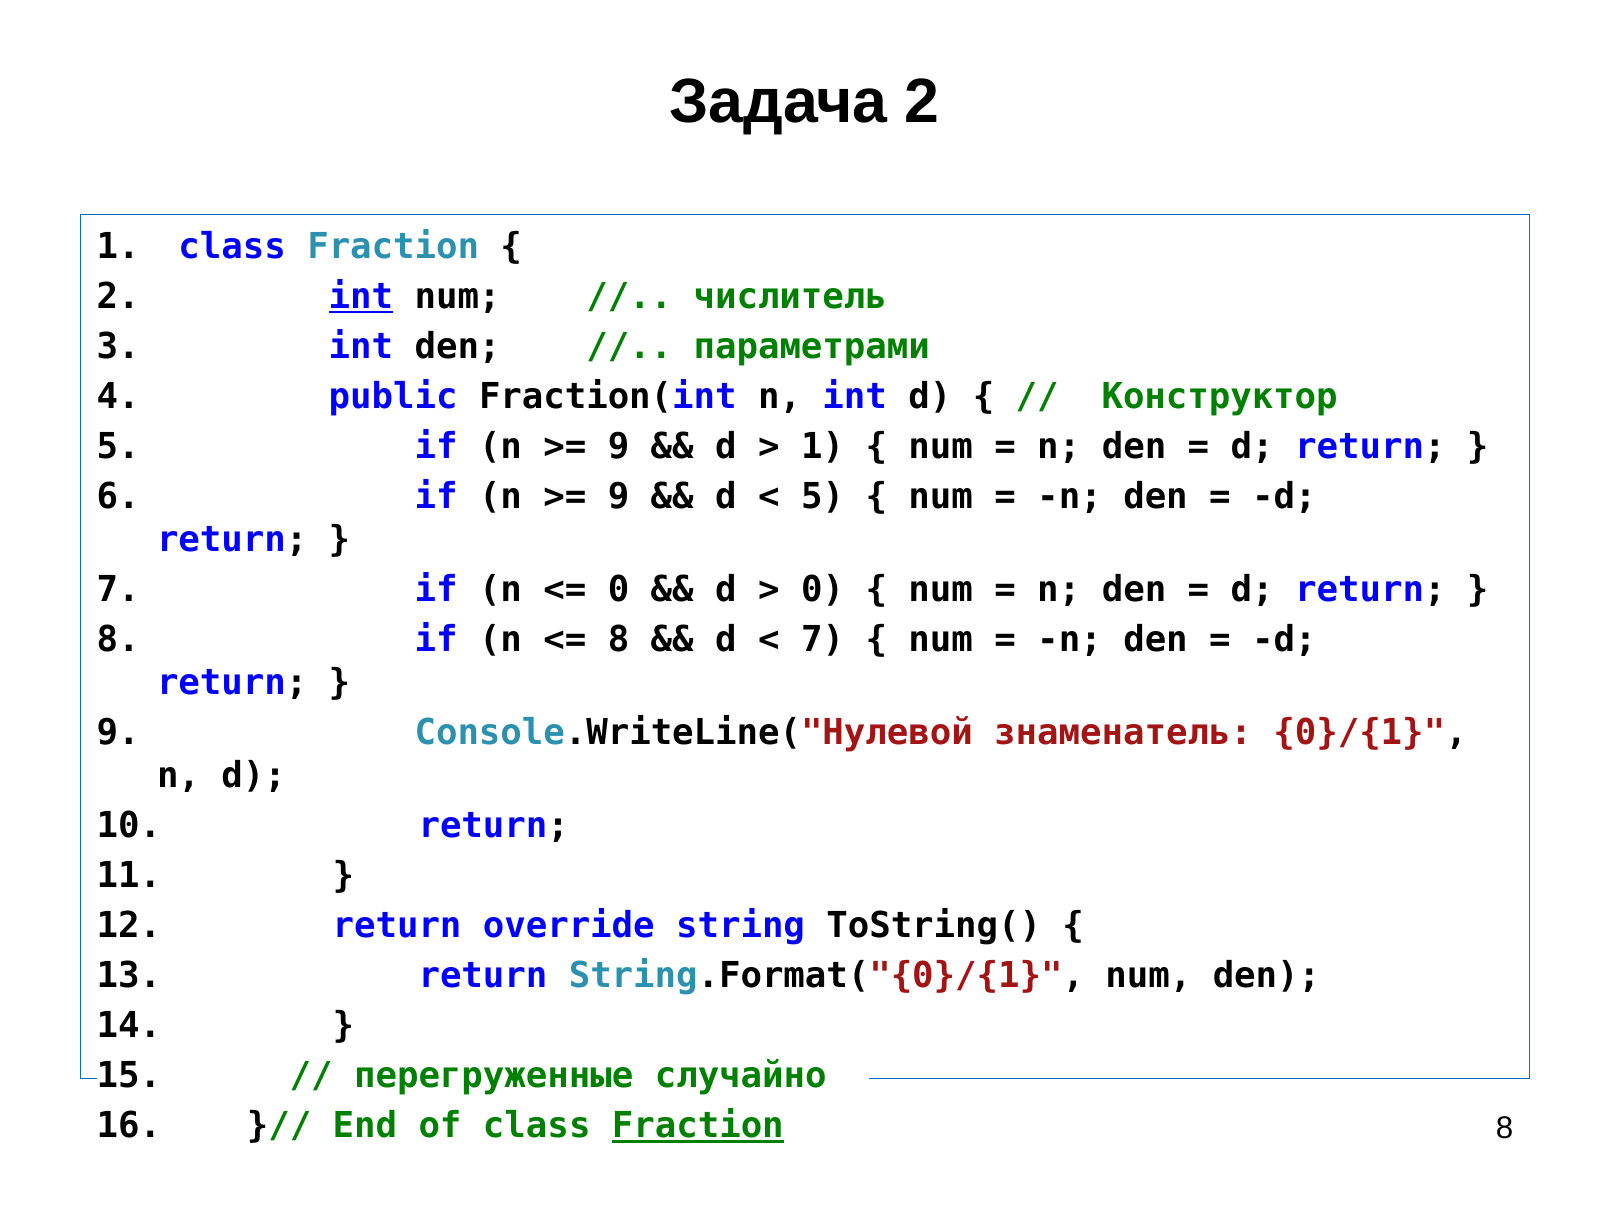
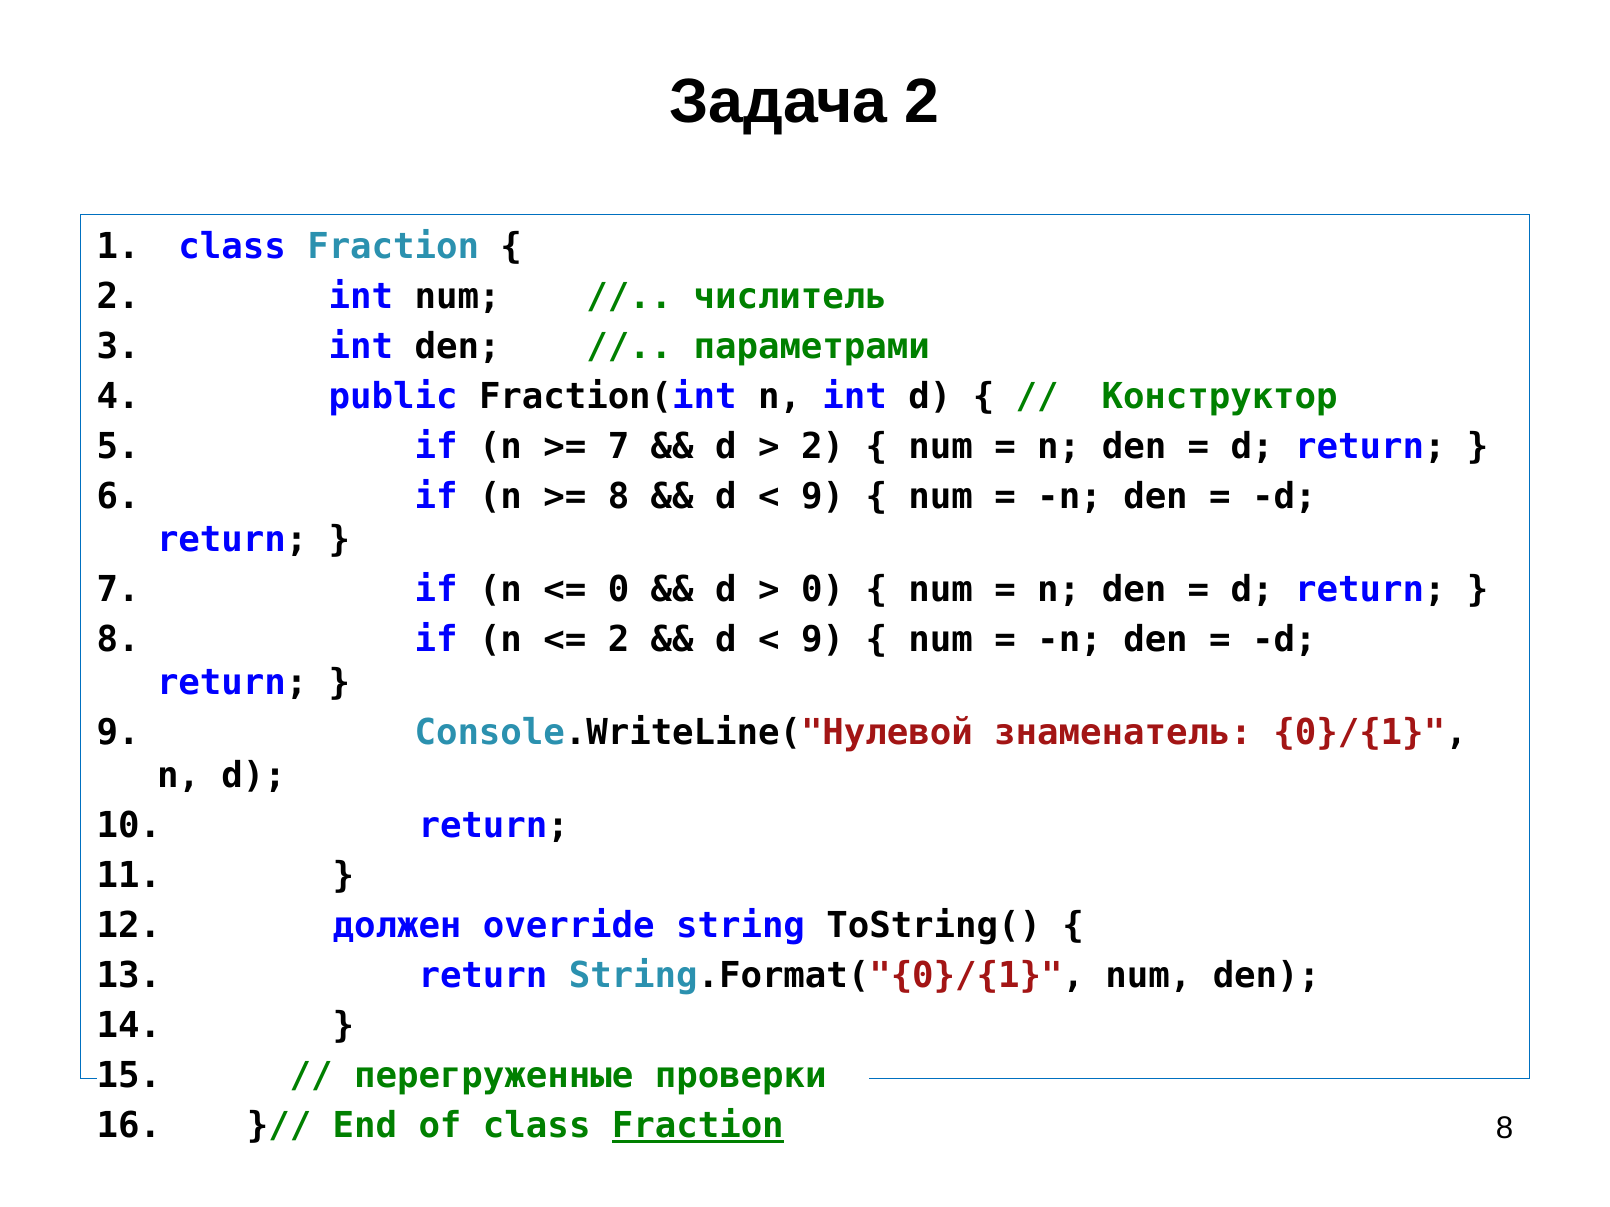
int at (361, 297) underline: present -> none
9 at (619, 447): 9 -> 7
1 at (823, 447): 1 -> 2
9 at (619, 497): 9 -> 8
5 at (823, 497): 5 -> 9
8 at (619, 640): 8 -> 2
7 at (823, 640): 7 -> 9
return at (397, 926): return -> должен
случайно: случайно -> проверки
